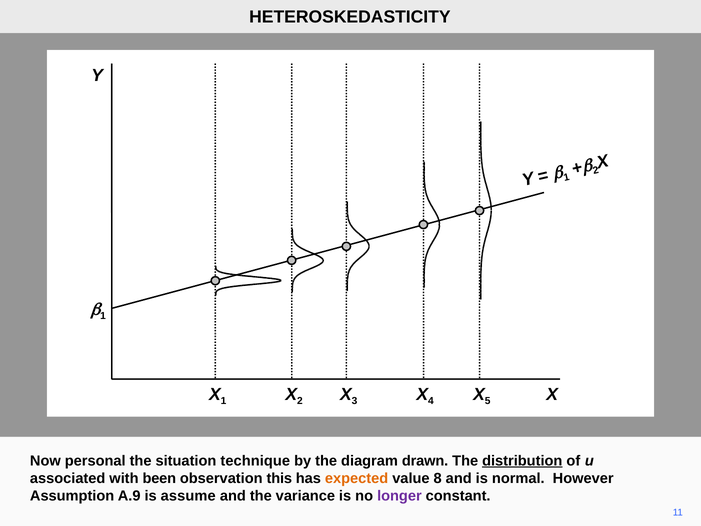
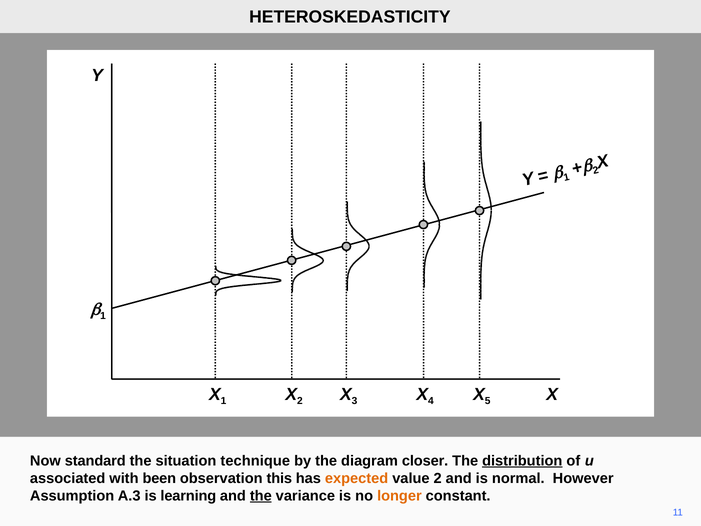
personal: personal -> standard
drawn: drawn -> closer
value 8: 8 -> 2
A.9: A.9 -> A.3
assume: assume -> learning
the at (261, 496) underline: none -> present
longer colour: purple -> orange
